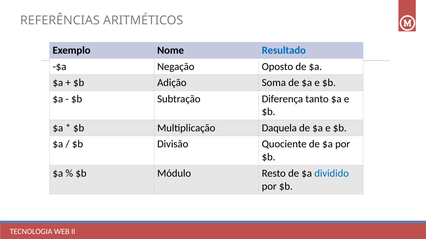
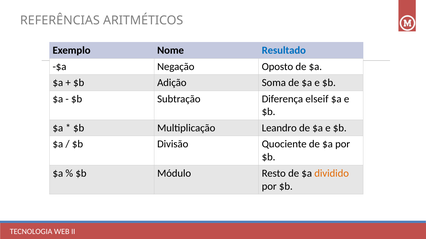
tanto: tanto -> elseif
Daquela: Daquela -> Leandro
dividido colour: blue -> orange
